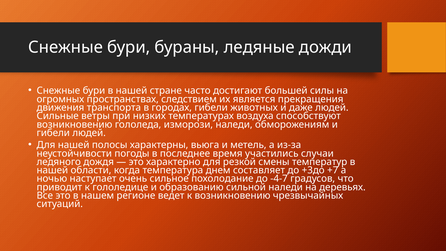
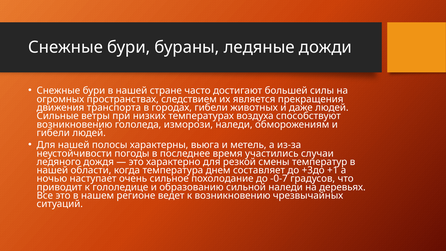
+7: +7 -> +1
-4-7: -4-7 -> -0-7
